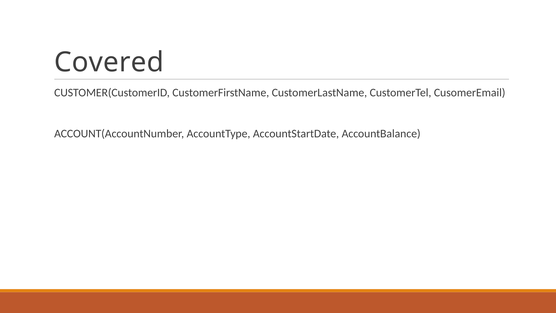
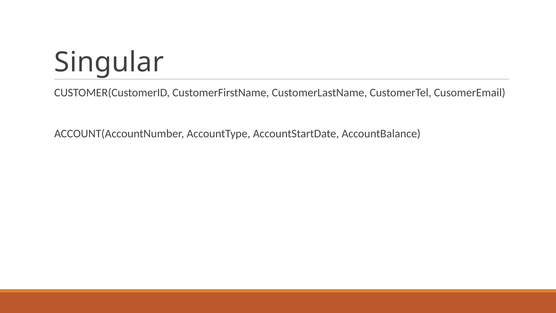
Covered: Covered -> Singular
